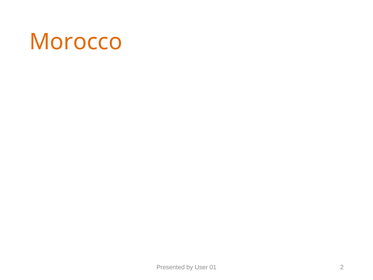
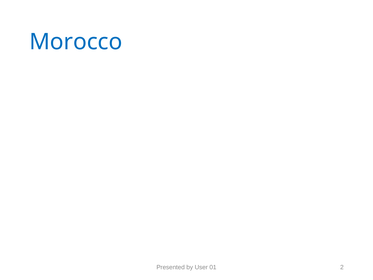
Morocco colour: orange -> blue
